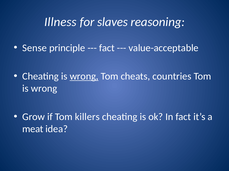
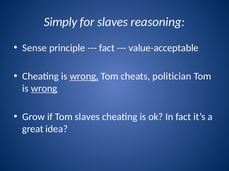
Illness: Illness -> Simply
countries: countries -> politician
wrong at (44, 89) underline: none -> present
Tom killers: killers -> slaves
meat: meat -> great
